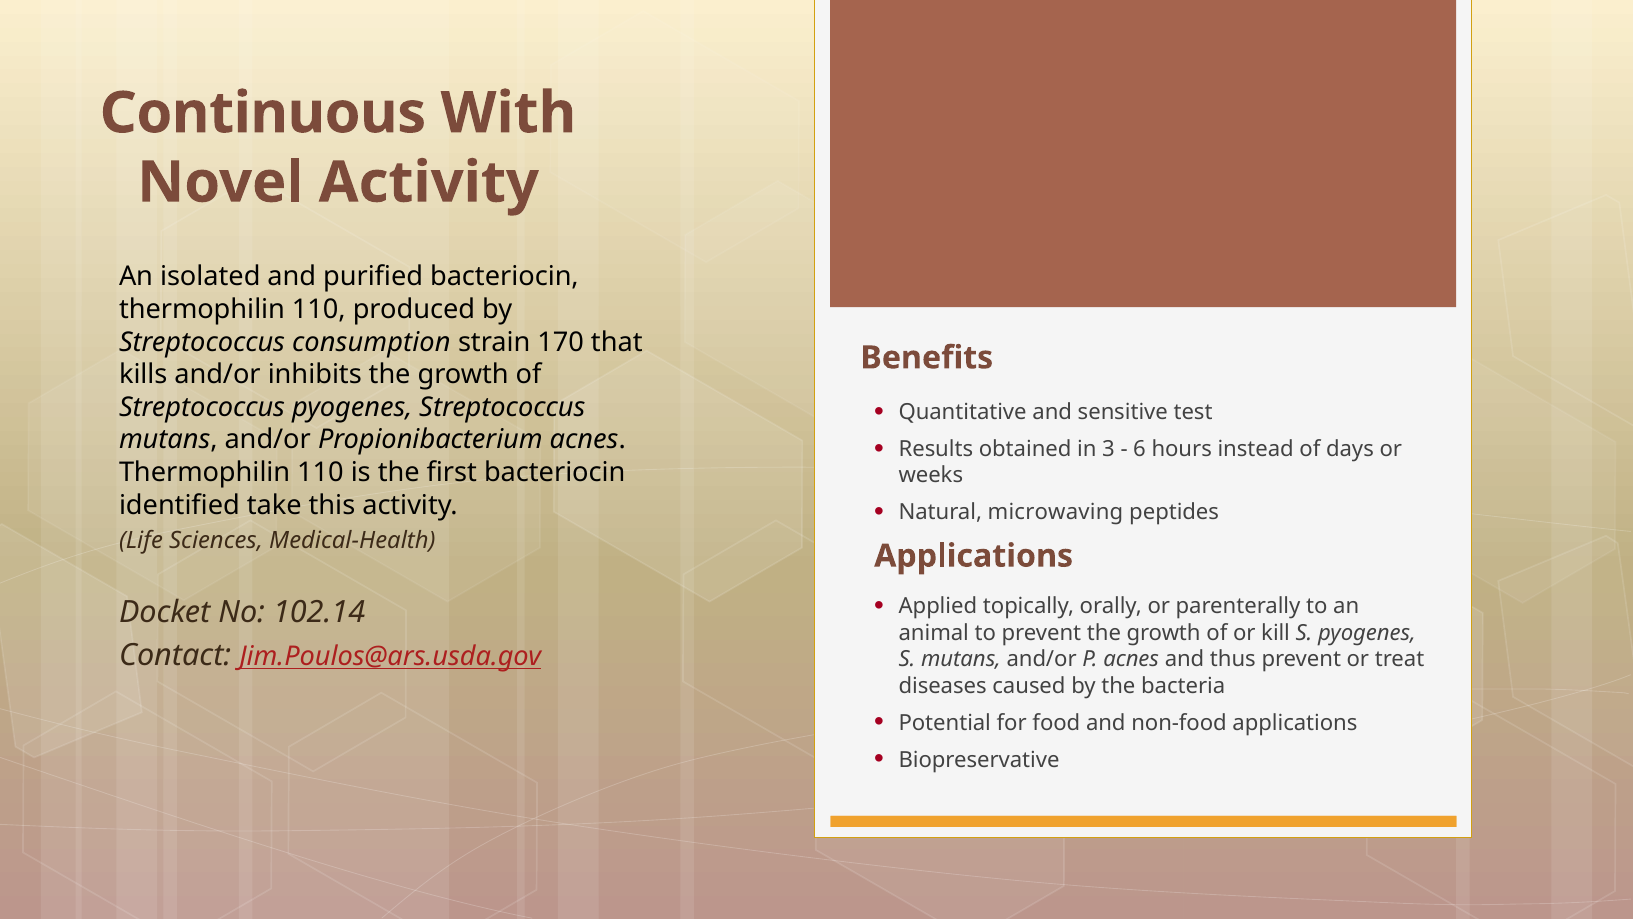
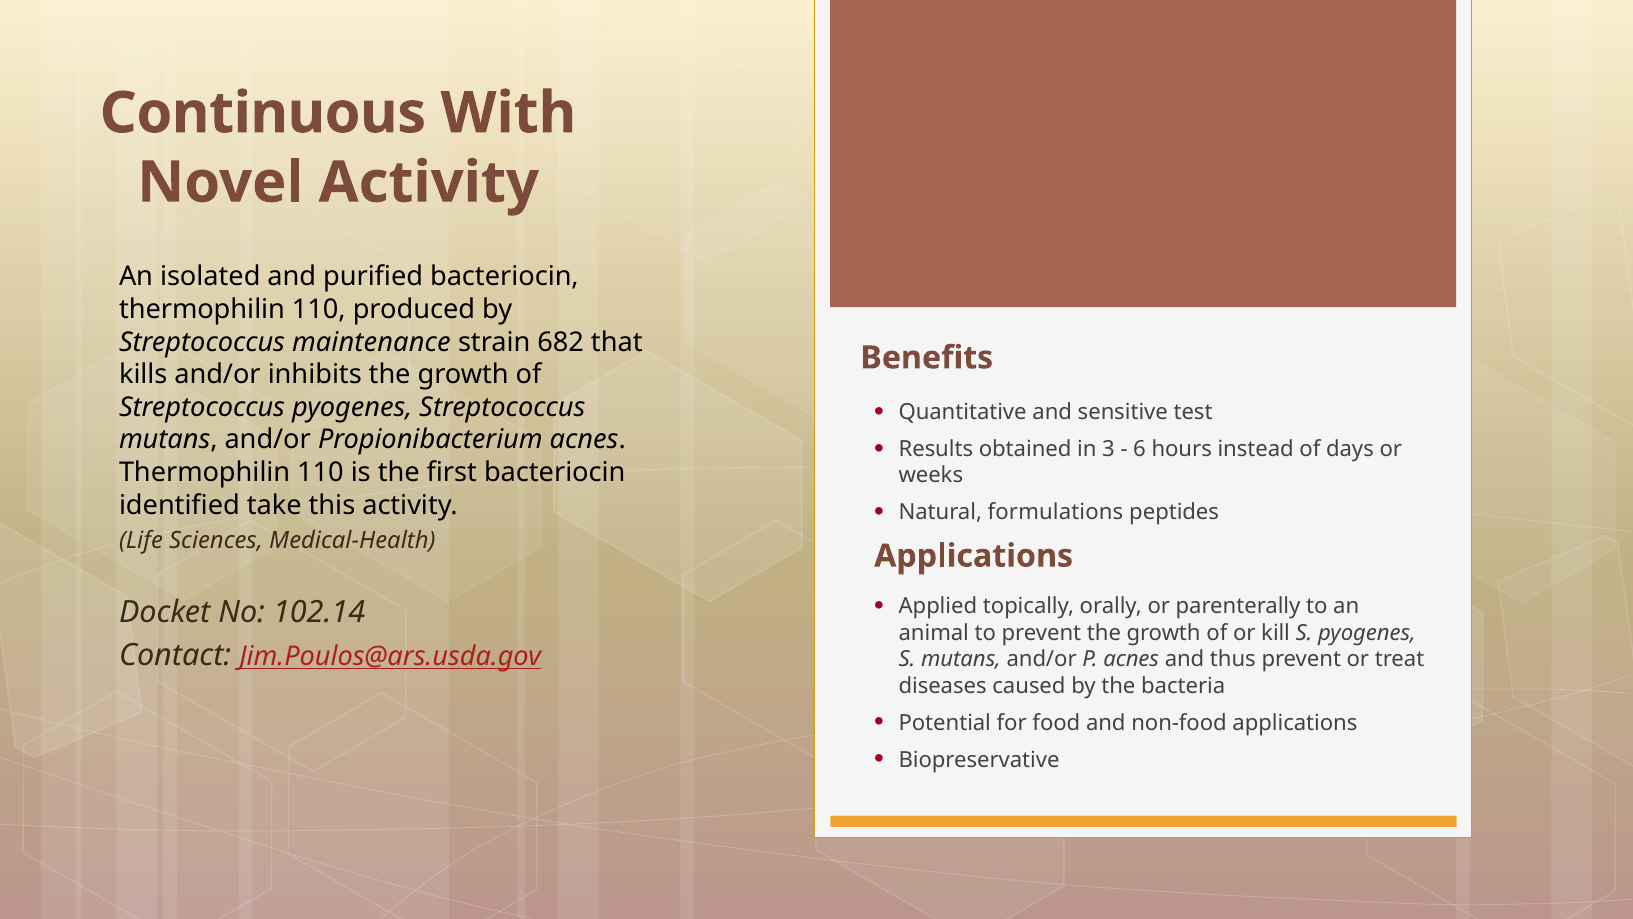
consumption: consumption -> maintenance
170: 170 -> 682
microwaving: microwaving -> formulations
